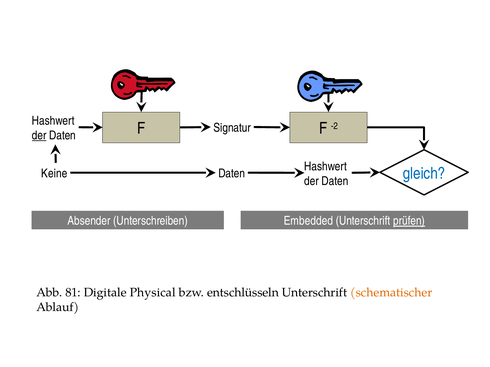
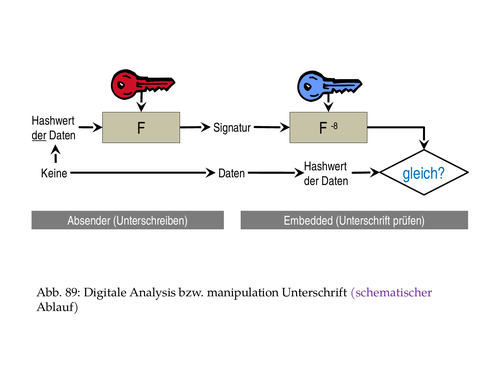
-2: -2 -> -8
prüfen underline: present -> none
81: 81 -> 89
Physical: Physical -> Analysis
entschlüsseln: entschlüsseln -> manipulation
schematischer colour: orange -> purple
